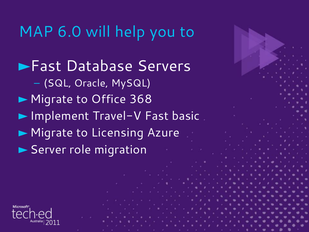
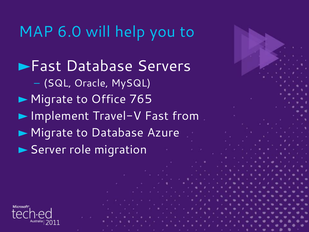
368: 368 -> 765
basic: basic -> from
to Licensing: Licensing -> Database
